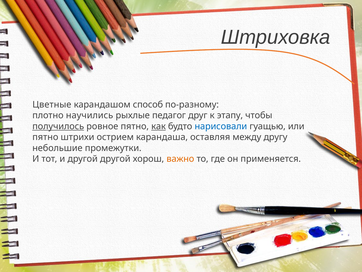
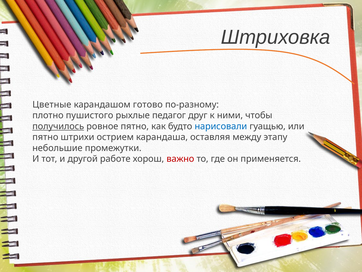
способ: способ -> готово
научились: научились -> пушистого
этапу: этапу -> ними
как underline: present -> none
другу: другу -> этапу
другой другой: другой -> работе
важно colour: orange -> red
